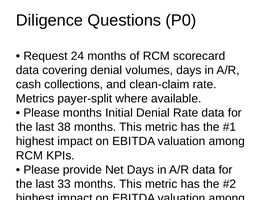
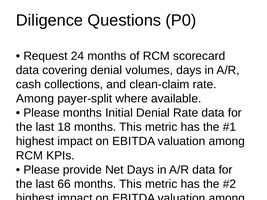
Metrics at (35, 99): Metrics -> Among
38: 38 -> 18
33: 33 -> 66
